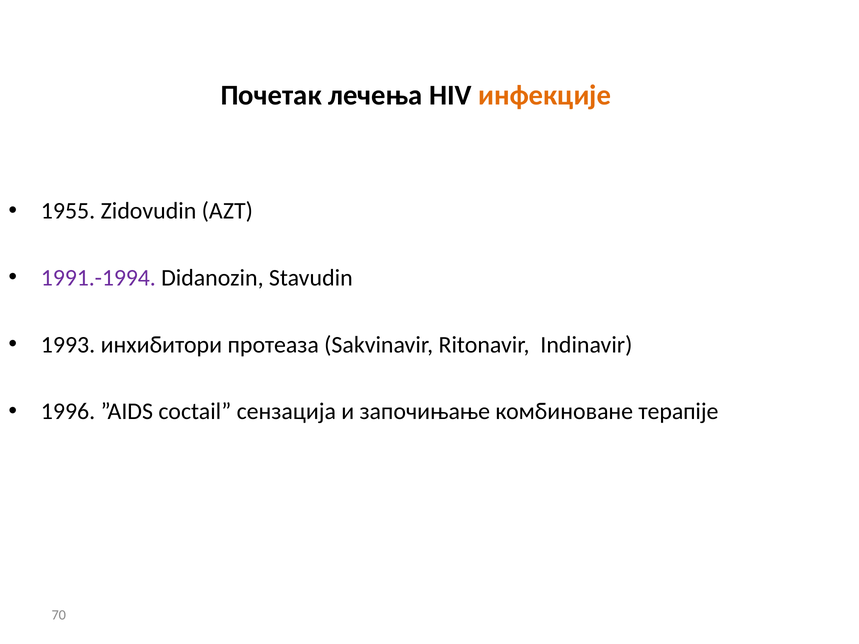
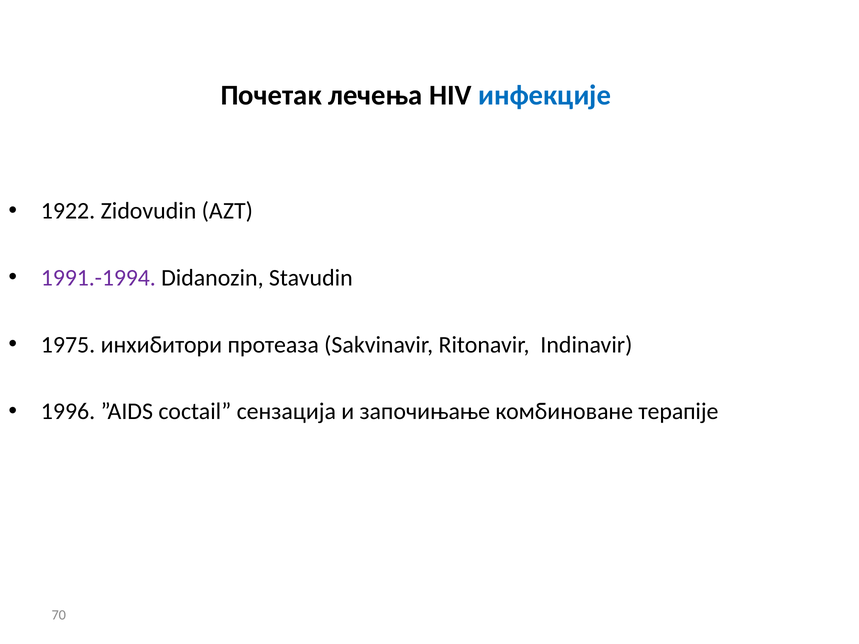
инфекције colour: orange -> blue
1955: 1955 -> 1922
1993: 1993 -> 1975
